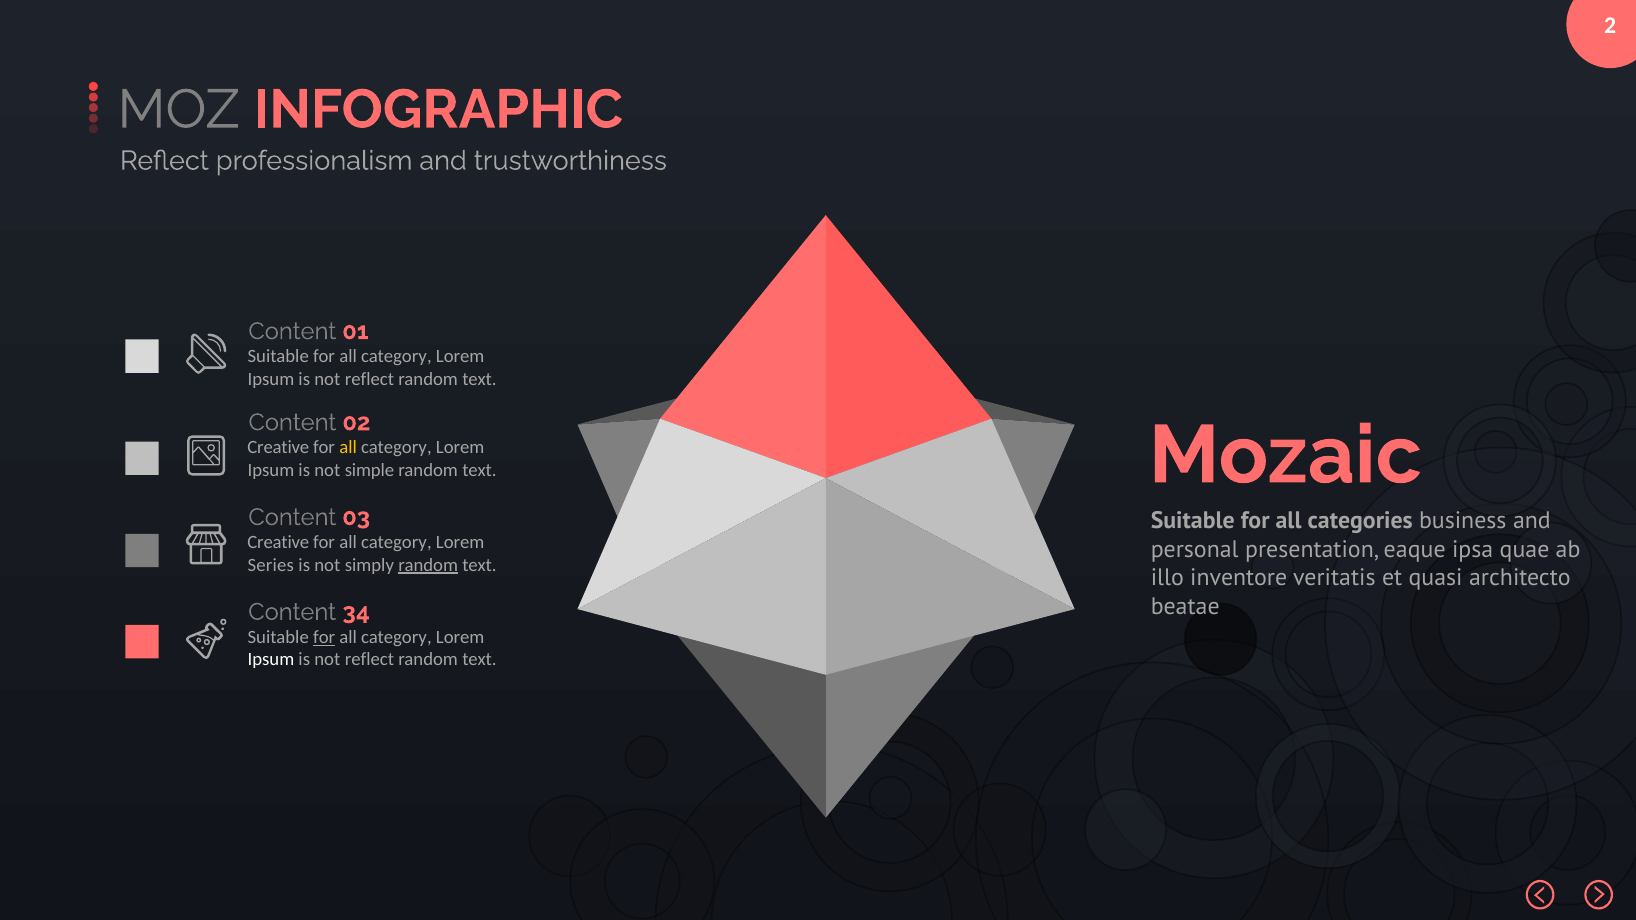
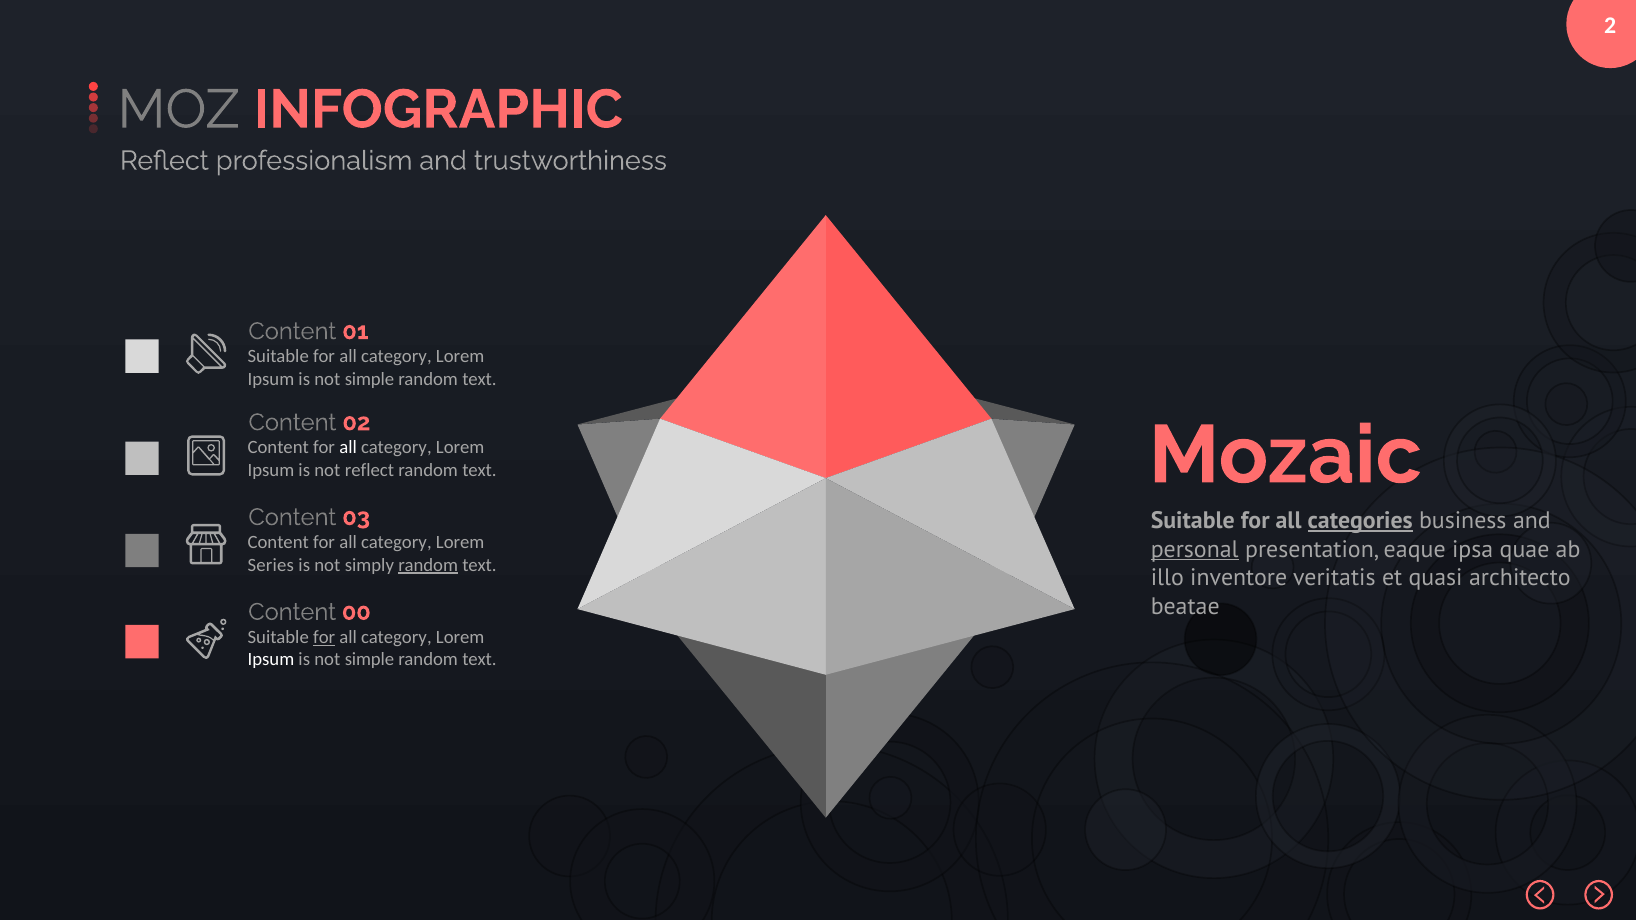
reflect at (369, 379): reflect -> simple
Creative at (278, 448): Creative -> Content
all at (348, 448) colour: yellow -> white
not simple: simple -> reflect
categories underline: none -> present
Creative at (278, 543): Creative -> Content
personal underline: none -> present
34: 34 -> 00
reflect at (369, 660): reflect -> simple
